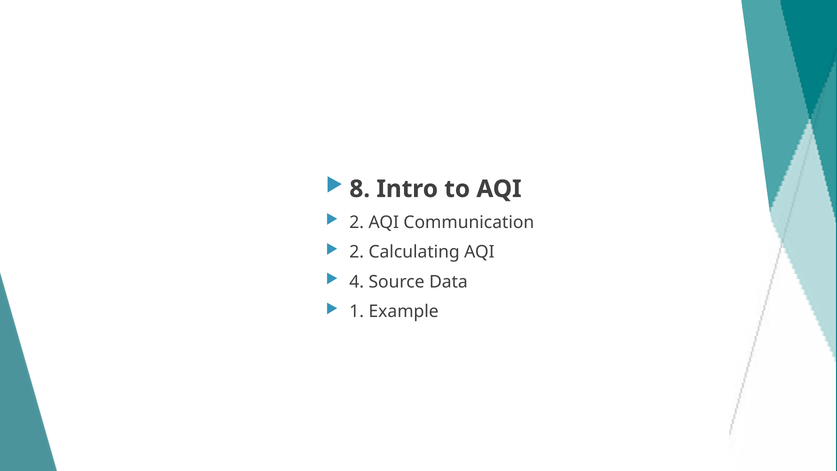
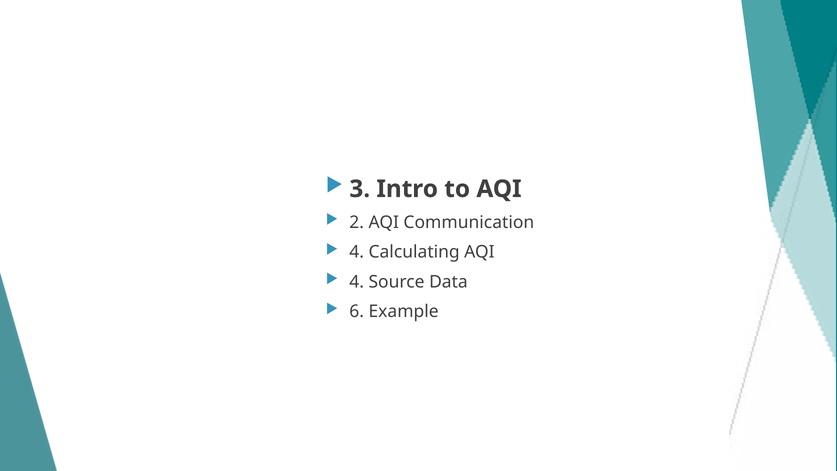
8: 8 -> 3
2 at (357, 252): 2 -> 4
1: 1 -> 6
